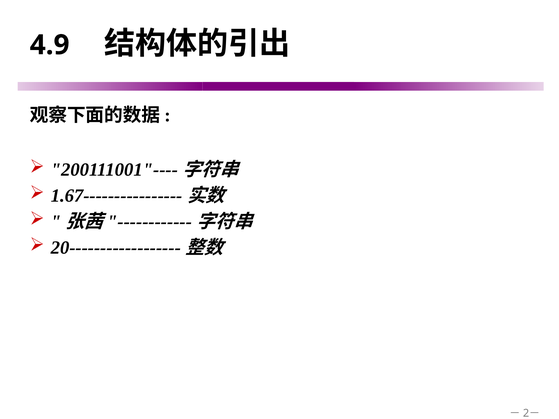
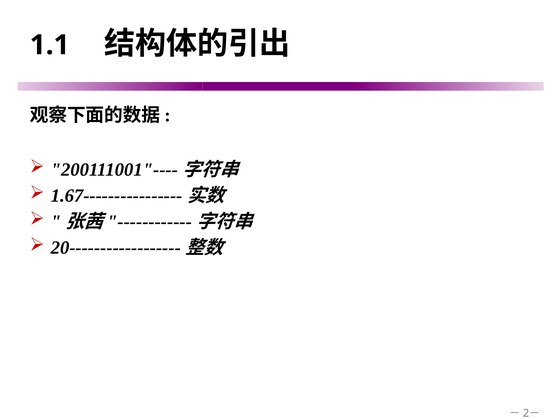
4.9: 4.9 -> 1.1
